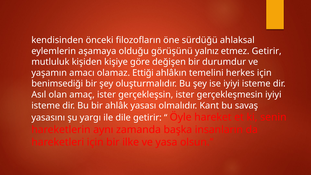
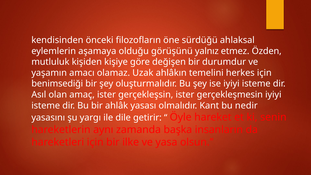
etmez Getirir: Getirir -> Özden
Ettiği: Ettiği -> Uzak
savaş: savaş -> nedir
